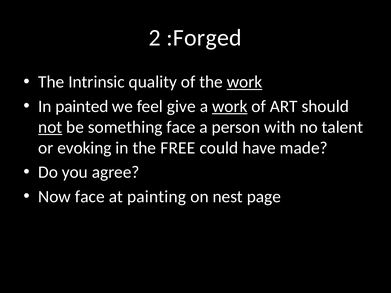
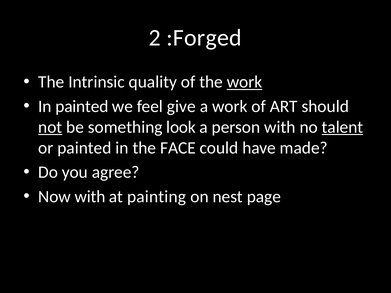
work at (230, 106) underline: present -> none
something face: face -> look
talent underline: none -> present
or evoking: evoking -> painted
FREE: FREE -> FACE
Now face: face -> with
